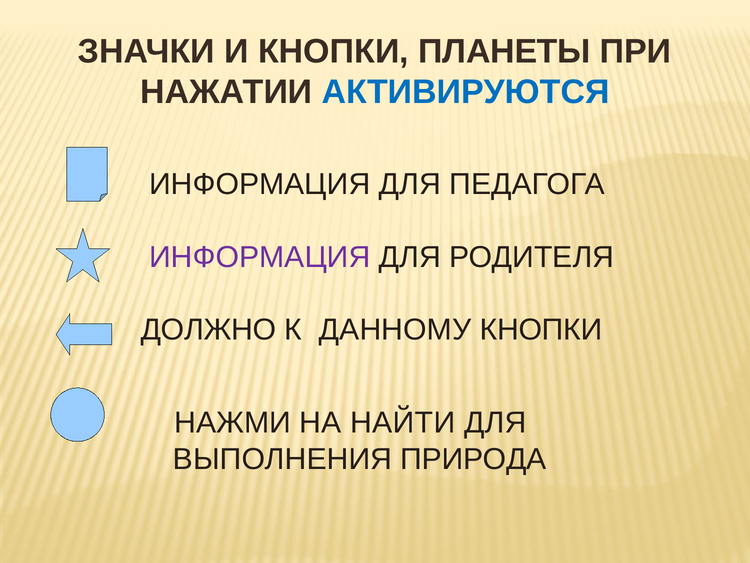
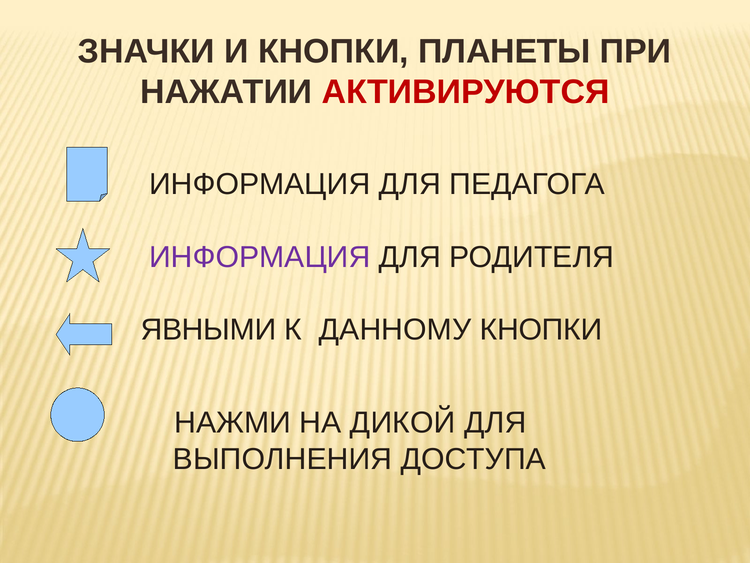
АКТИВИРУЮТСЯ colour: blue -> red
ДОЛЖНО: ДОЛЖНО -> ЯВНЫМИ
НАЙТИ: НАЙТИ -> ДИКОЙ
ПРИРОДА: ПРИРОДА -> ДОСТУПА
